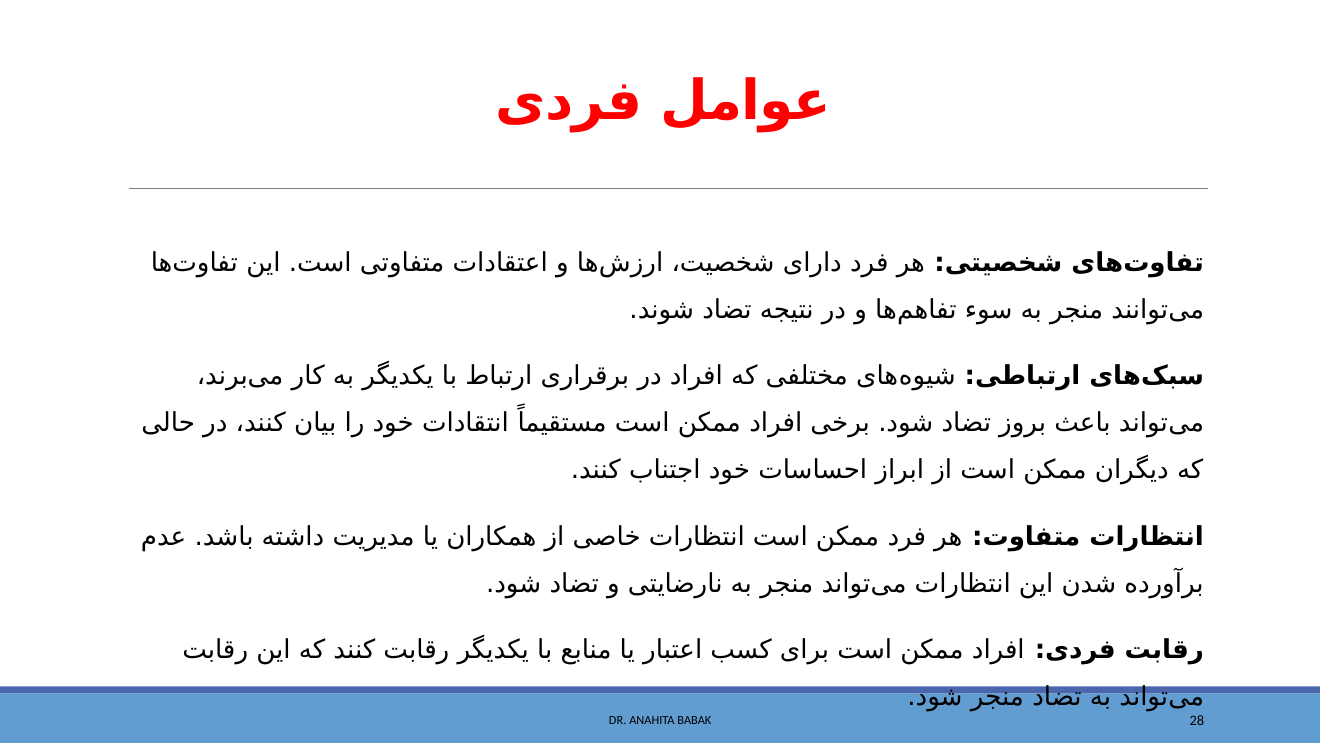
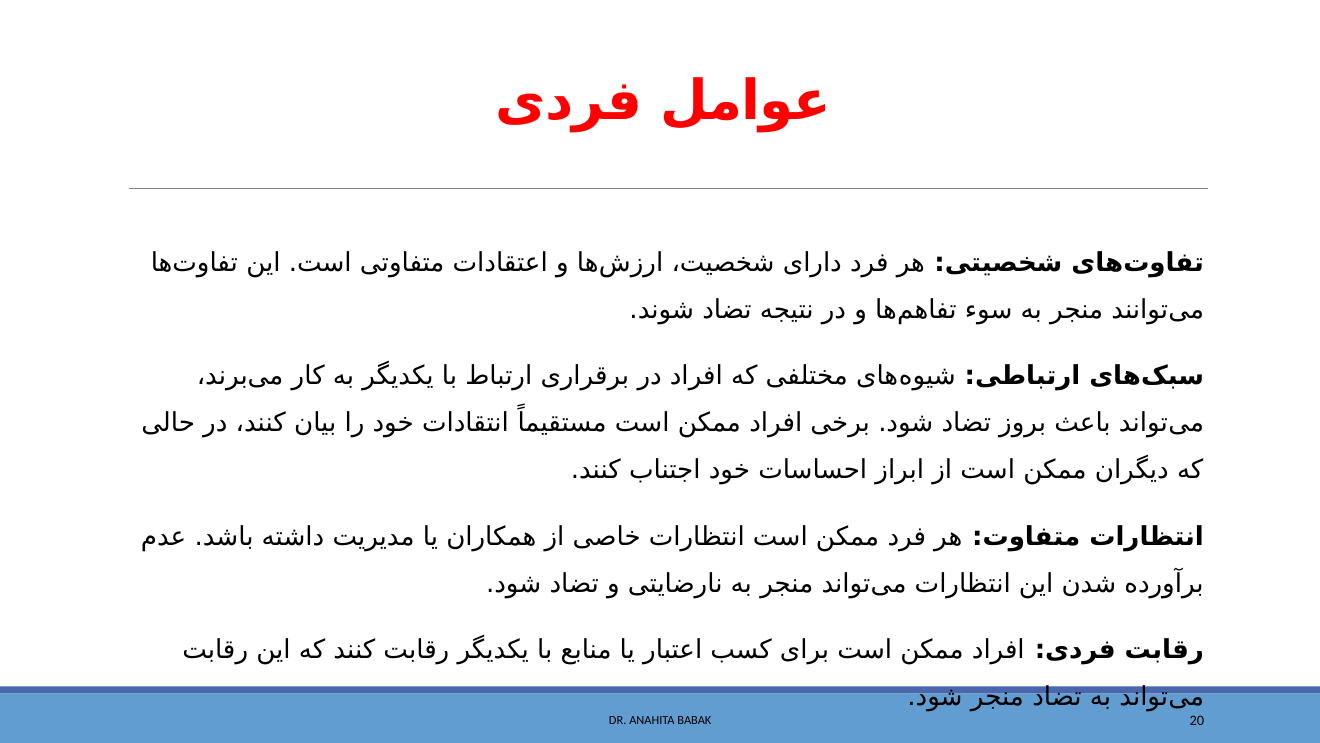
28: 28 -> 20
